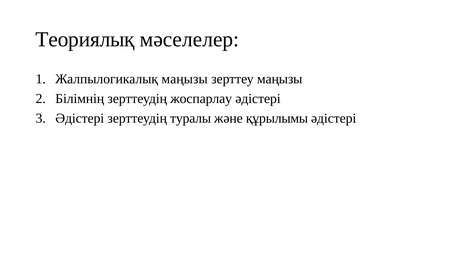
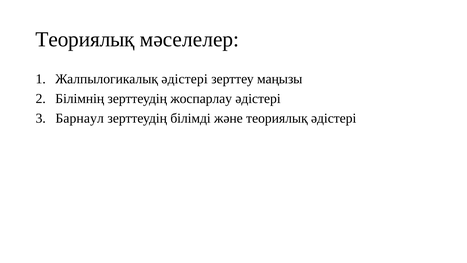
Жалпылогикалық маңызы: маңызы -> әдістері
Әдістері at (80, 118): Әдістері -> Барнаул
туралы: туралы -> білімді
және құрылымы: құрылымы -> теориялық
